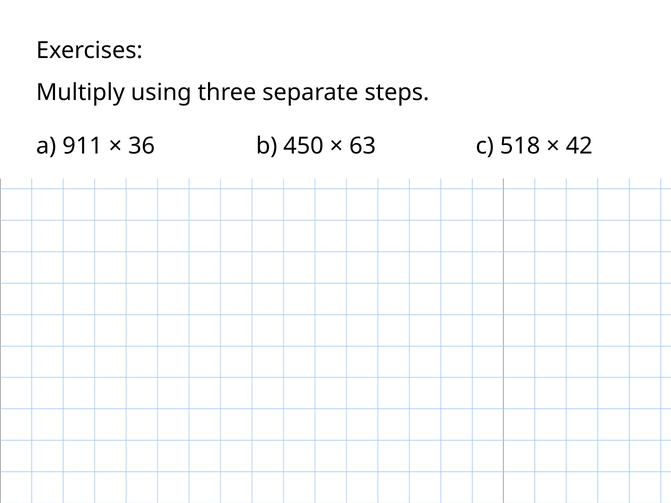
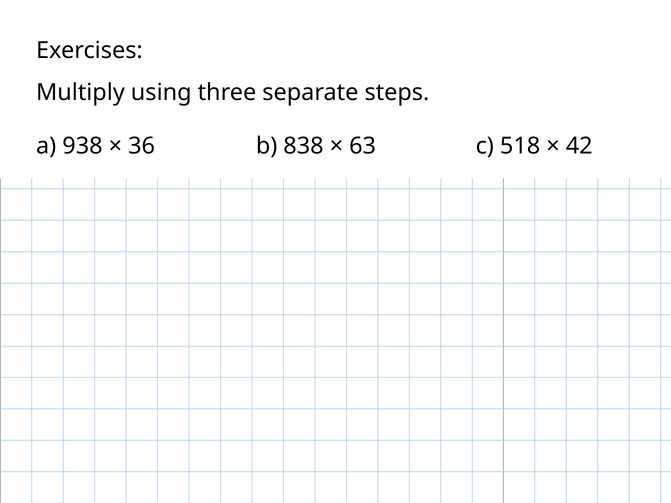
911: 911 -> 938
450: 450 -> 838
